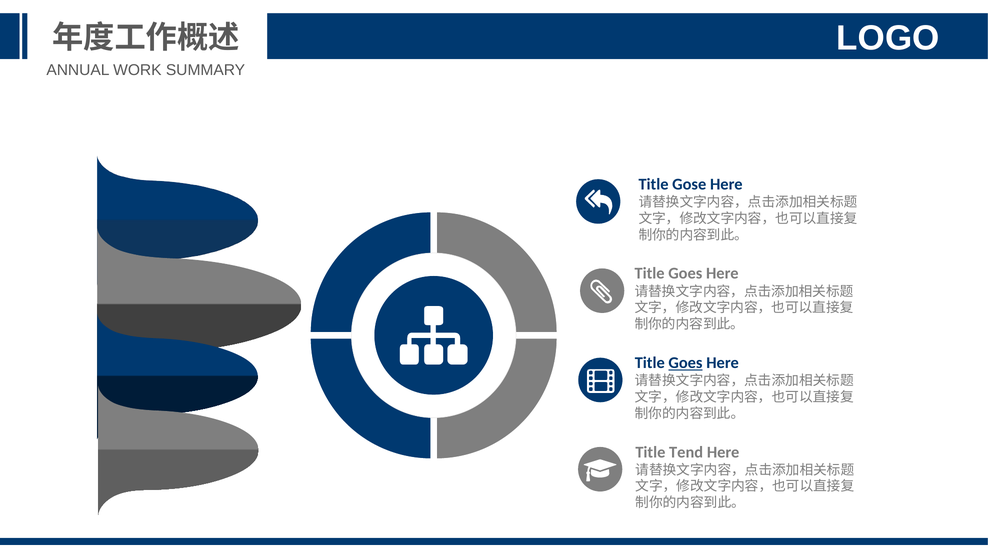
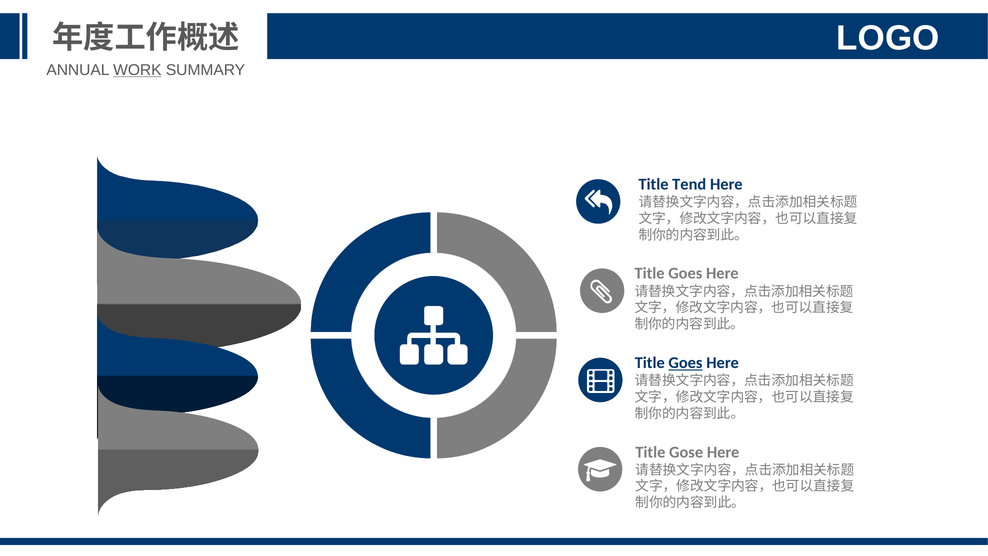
WORK underline: none -> present
Gose: Gose -> Tend
Tend: Tend -> Gose
